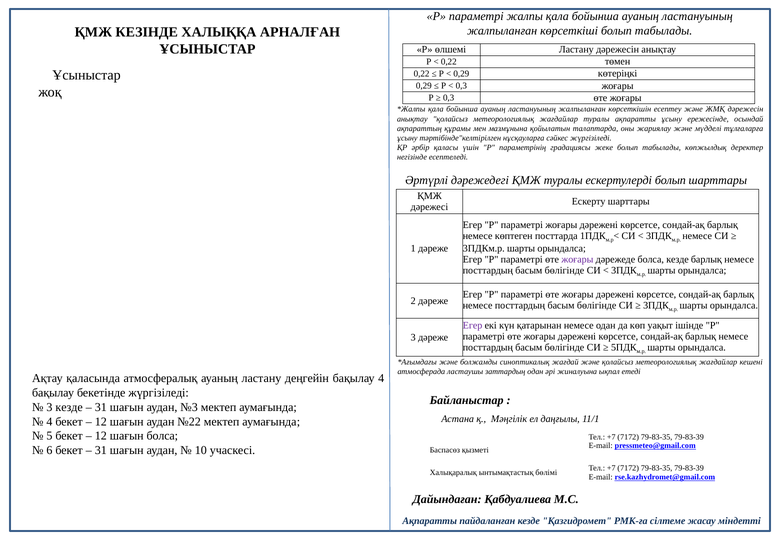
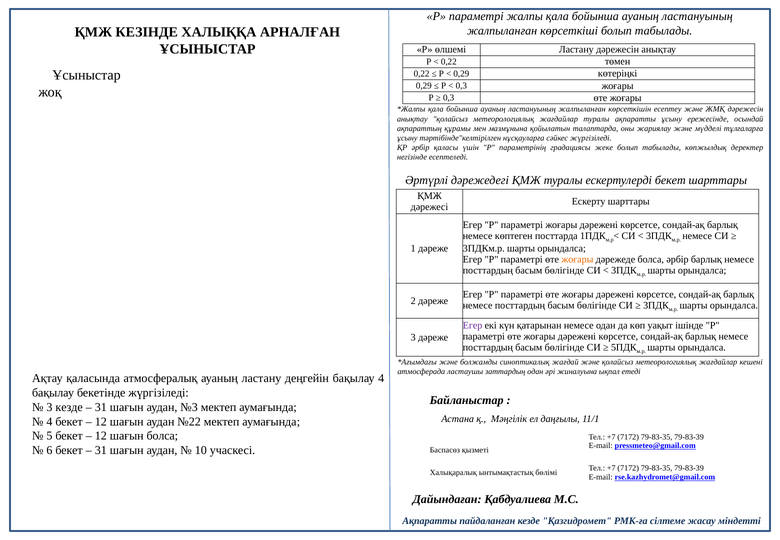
ескертулерді болып: болып -> бекет
жоғары at (577, 260) colour: purple -> orange
болса кезде: кезде -> әрбір
